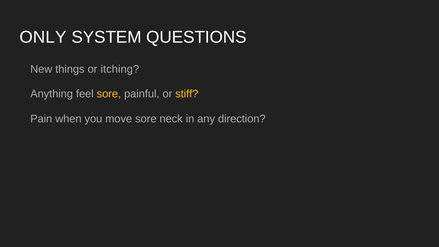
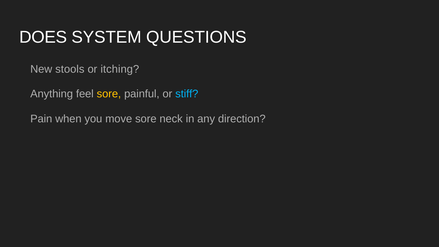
ONLY: ONLY -> DOES
things: things -> stools
stiff colour: yellow -> light blue
